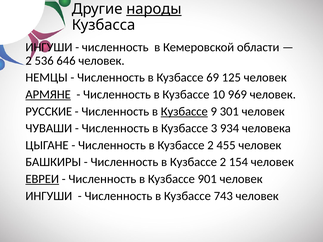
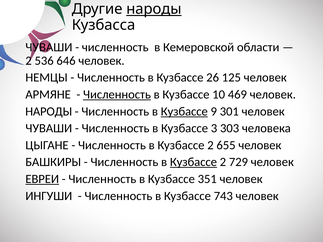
ИНГУШИ at (49, 47): ИНГУШИ -> ЧУВАШИ
69: 69 -> 26
АРМЯНЕ underline: present -> none
Численность at (117, 95) underline: none -> present
969: 969 -> 469
РУССКИЕ at (49, 112): РУССКИЕ -> НАРОДЫ
934: 934 -> 303
455: 455 -> 655
Кузбассе at (193, 162) underline: none -> present
154: 154 -> 729
901: 901 -> 351
